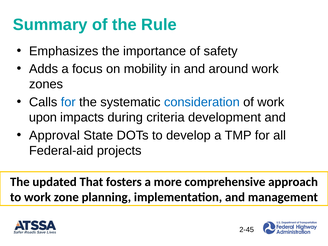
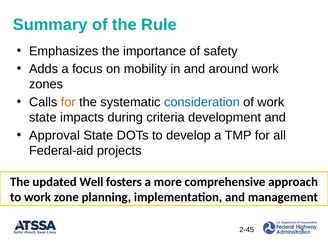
for at (68, 102) colour: blue -> orange
upon at (43, 117): upon -> state
That: That -> Well
